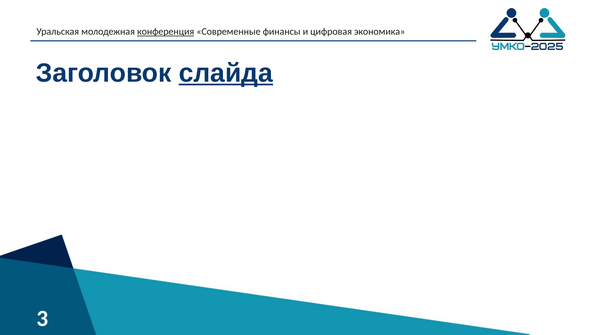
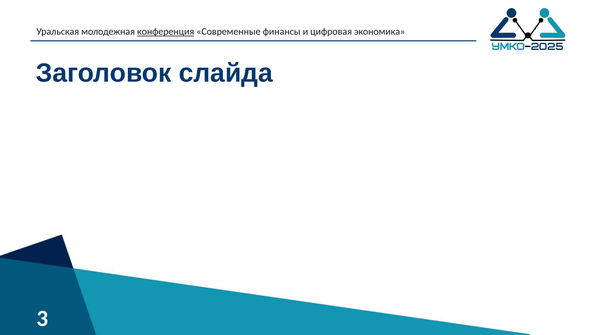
слайда underline: present -> none
